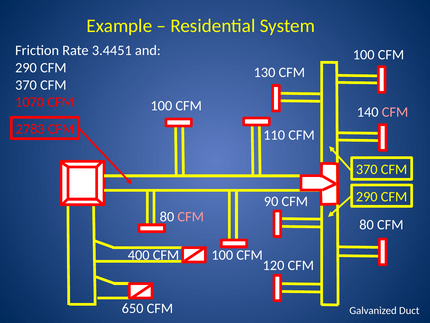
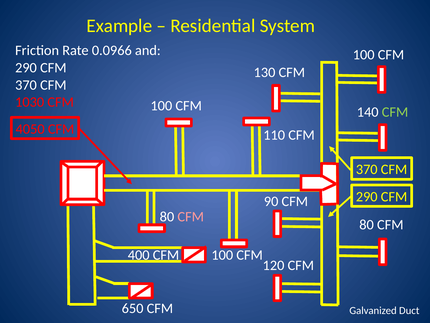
3.4451: 3.4451 -> 0.0966
1070: 1070 -> 1030
CFM at (395, 112) colour: pink -> light green
2783: 2783 -> 4050
